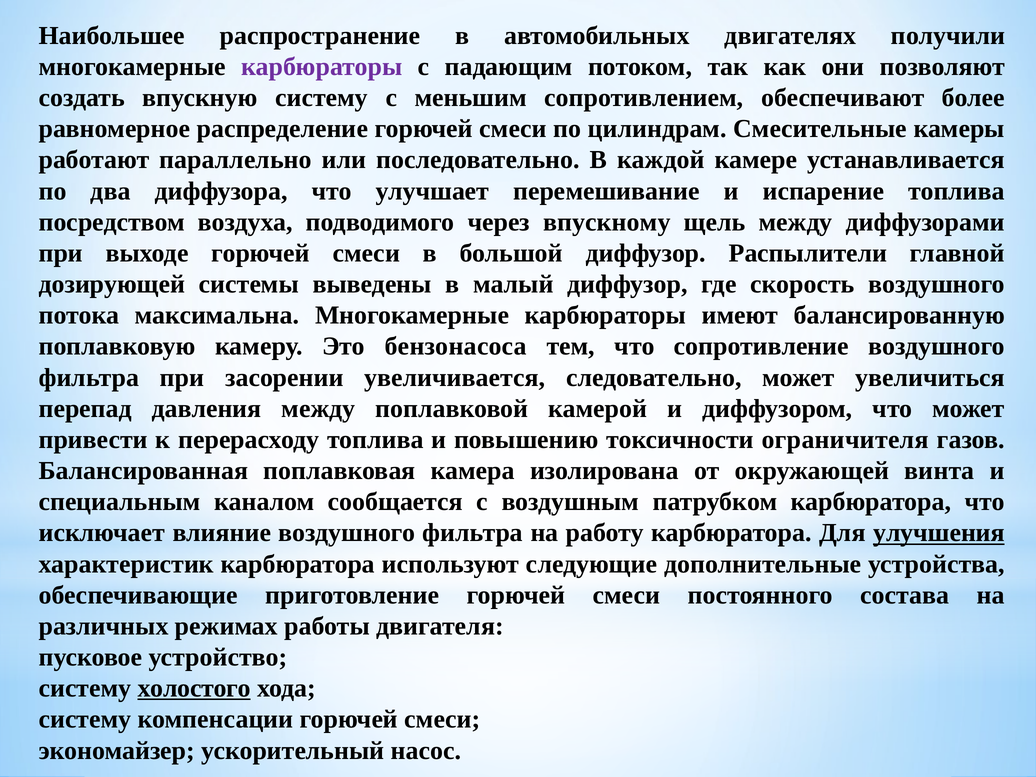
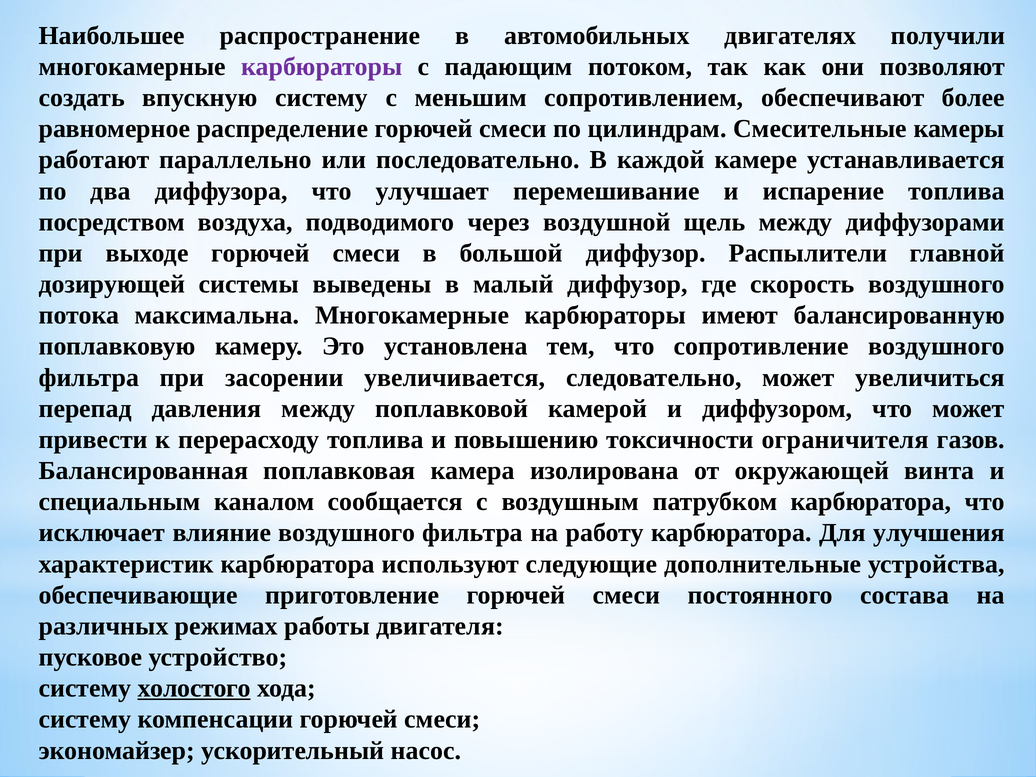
впускному: впускному -> воздушной
бензонасоса: бензонасоса -> установлена
улучшения underline: present -> none
